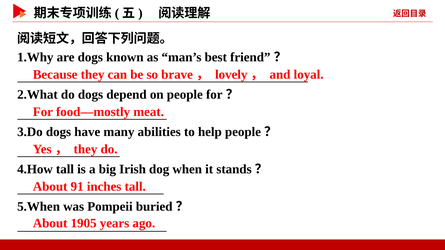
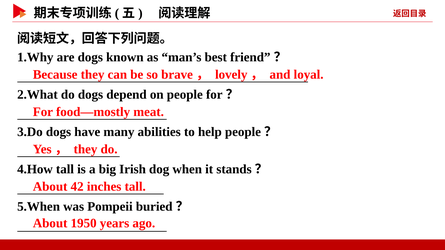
91: 91 -> 42
1905: 1905 -> 1950
